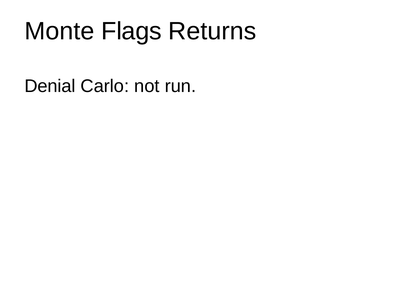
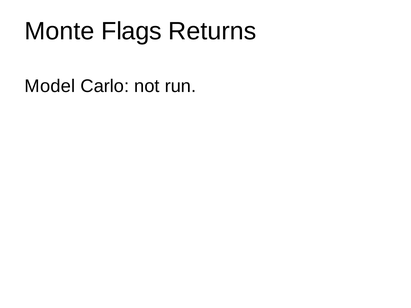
Denial: Denial -> Model
